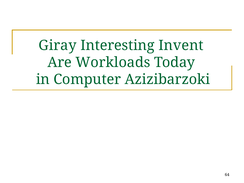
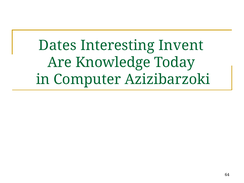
Giray: Giray -> Dates
Workloads: Workloads -> Knowledge
